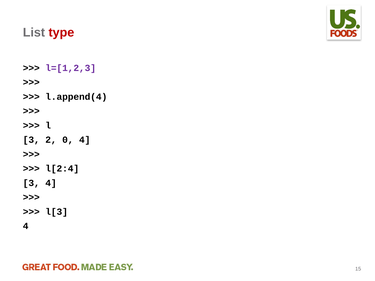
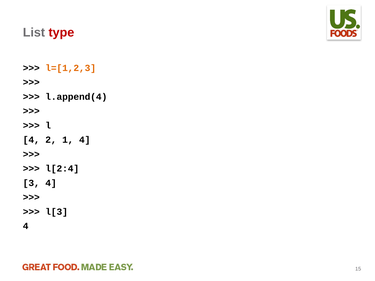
l=[1,2,3 colour: purple -> orange
3 at (31, 140): 3 -> 4
0: 0 -> 1
